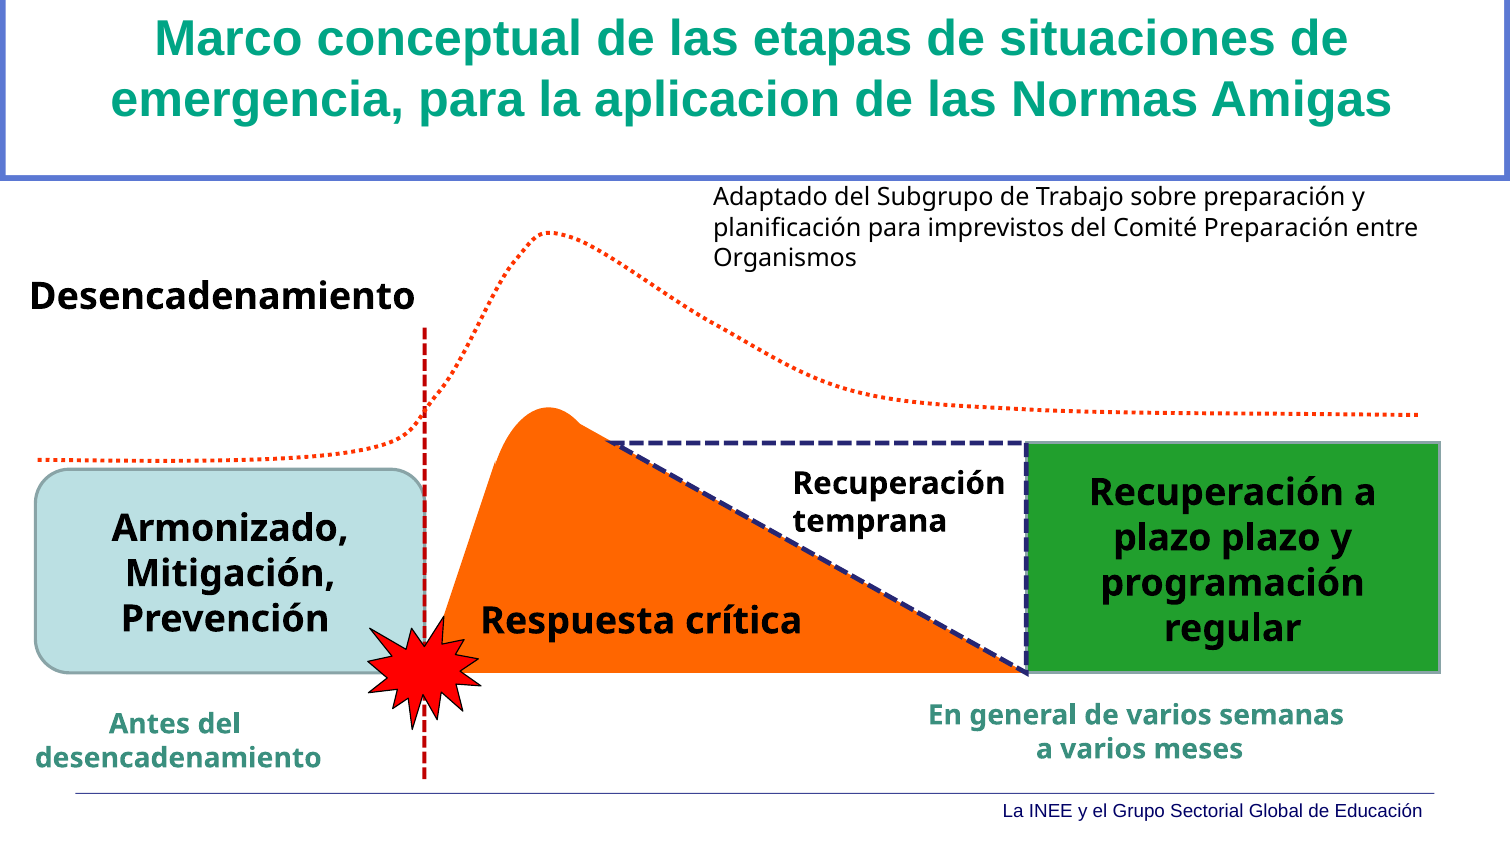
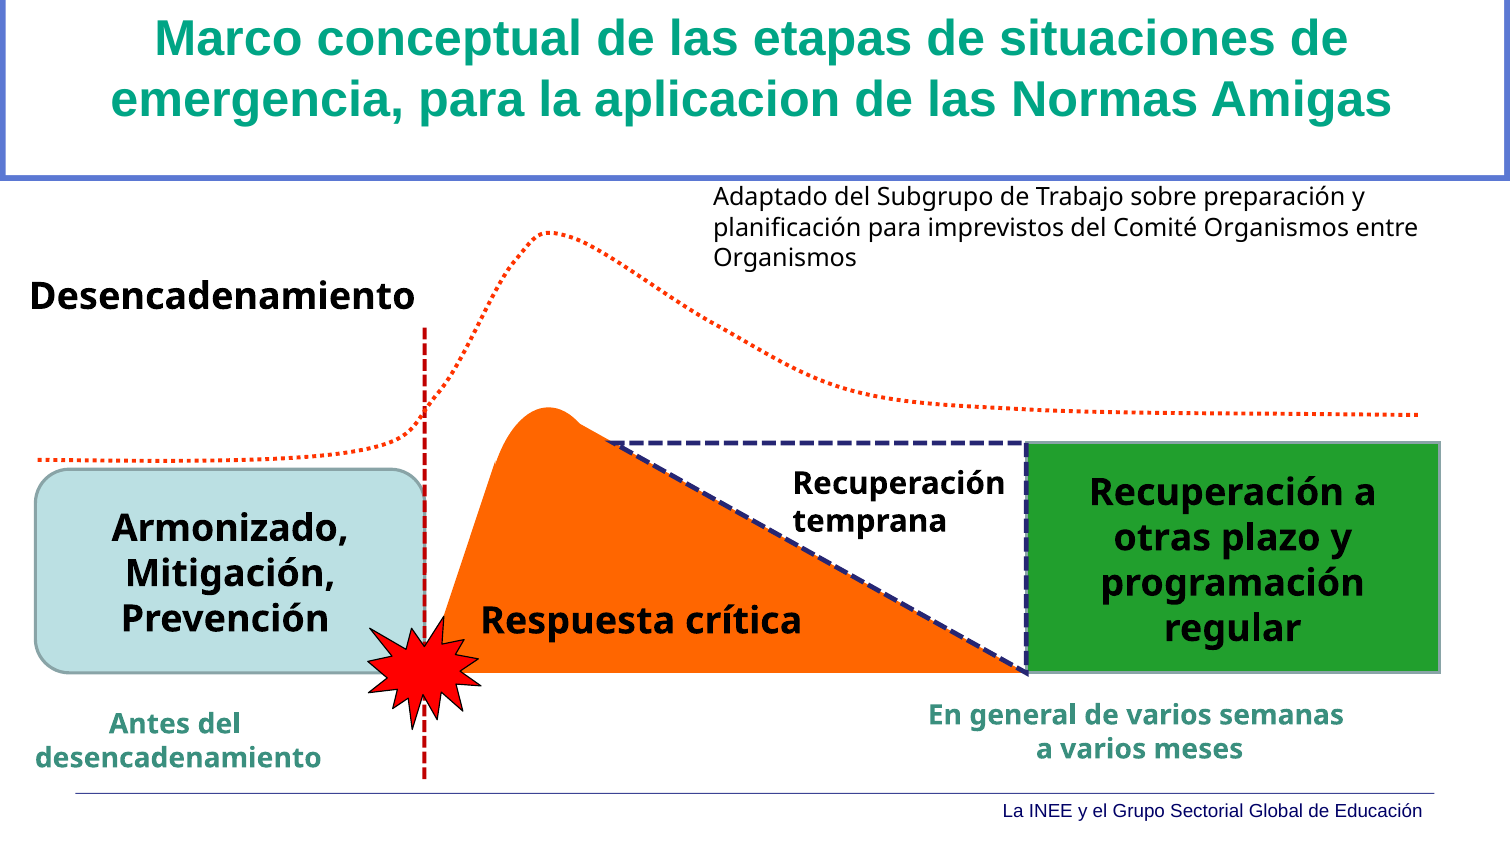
Comité Preparación: Preparación -> Organismos
plazo at (1162, 537): plazo -> otras
